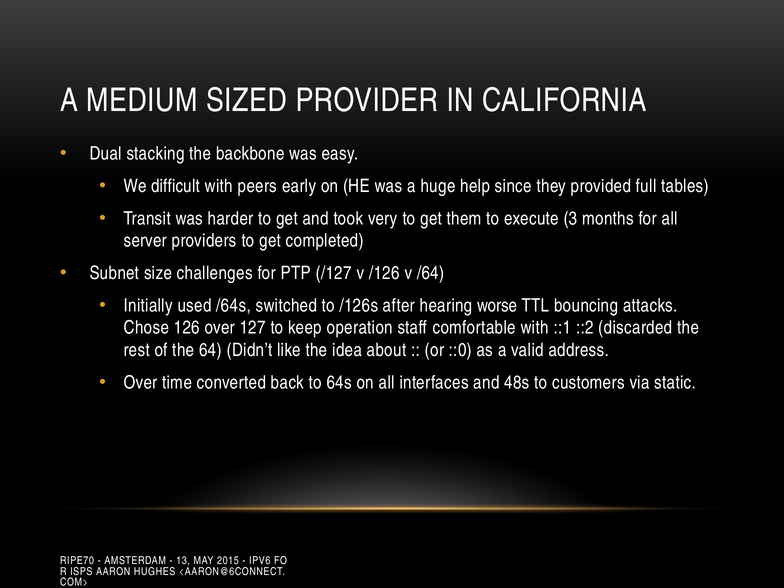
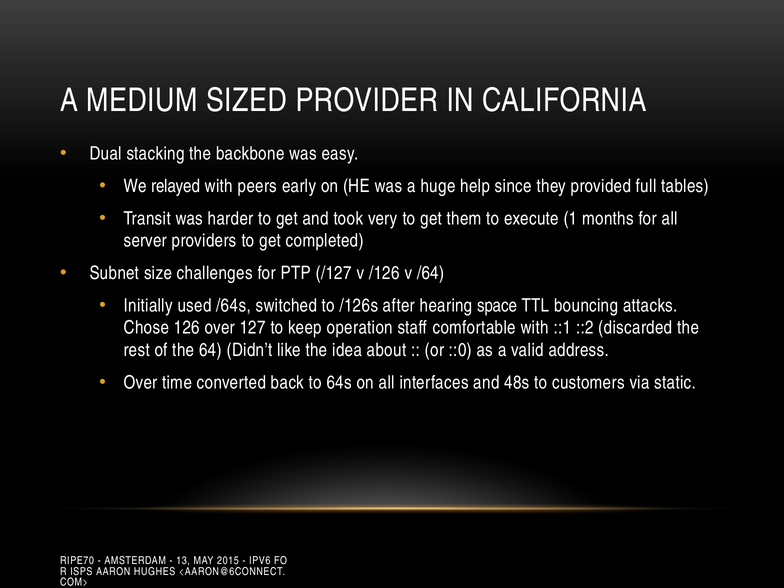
difficult: difficult -> relayed
3: 3 -> 1
worse: worse -> space
